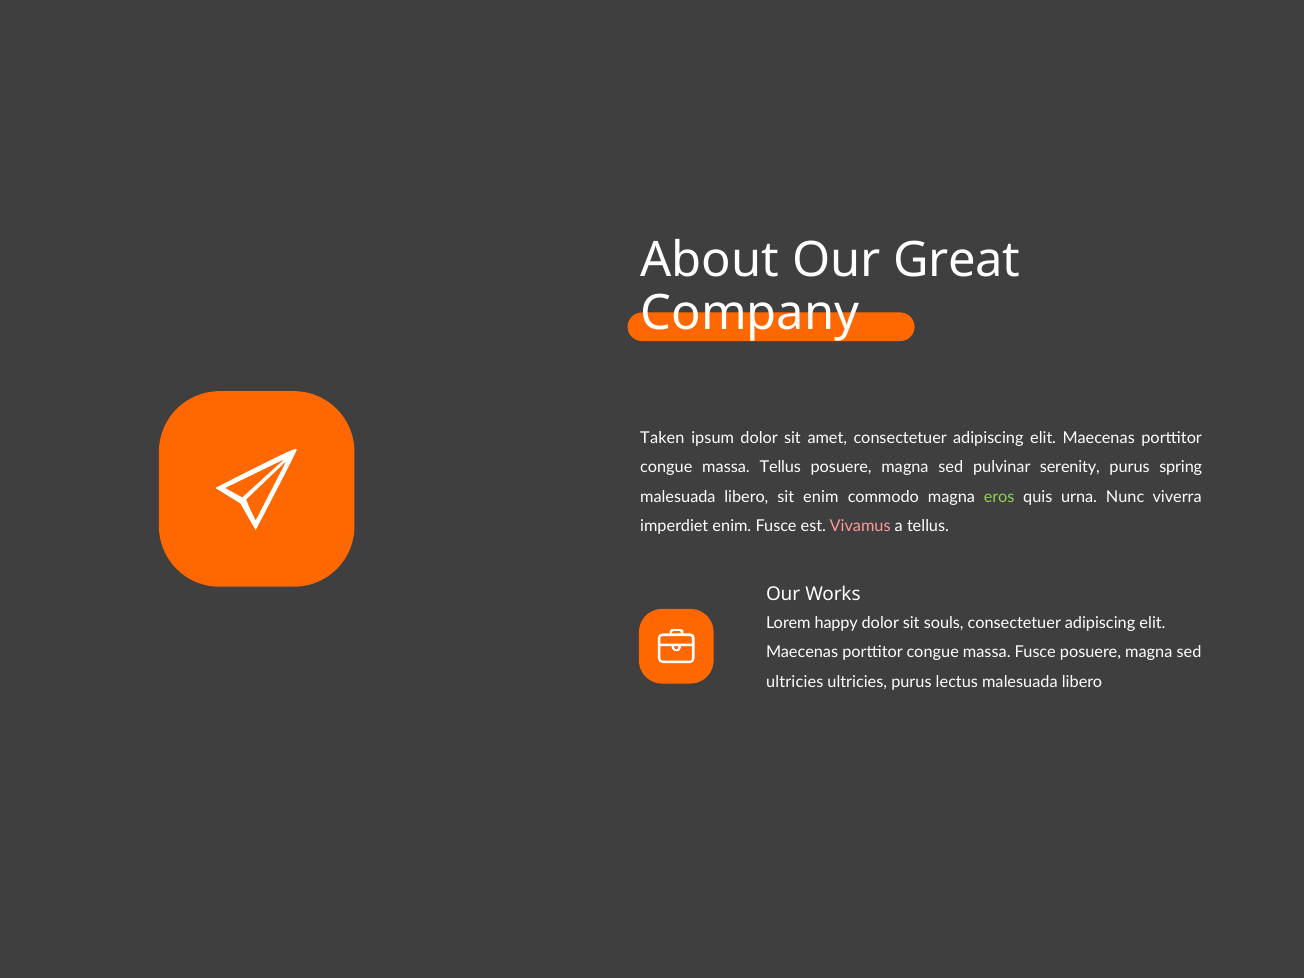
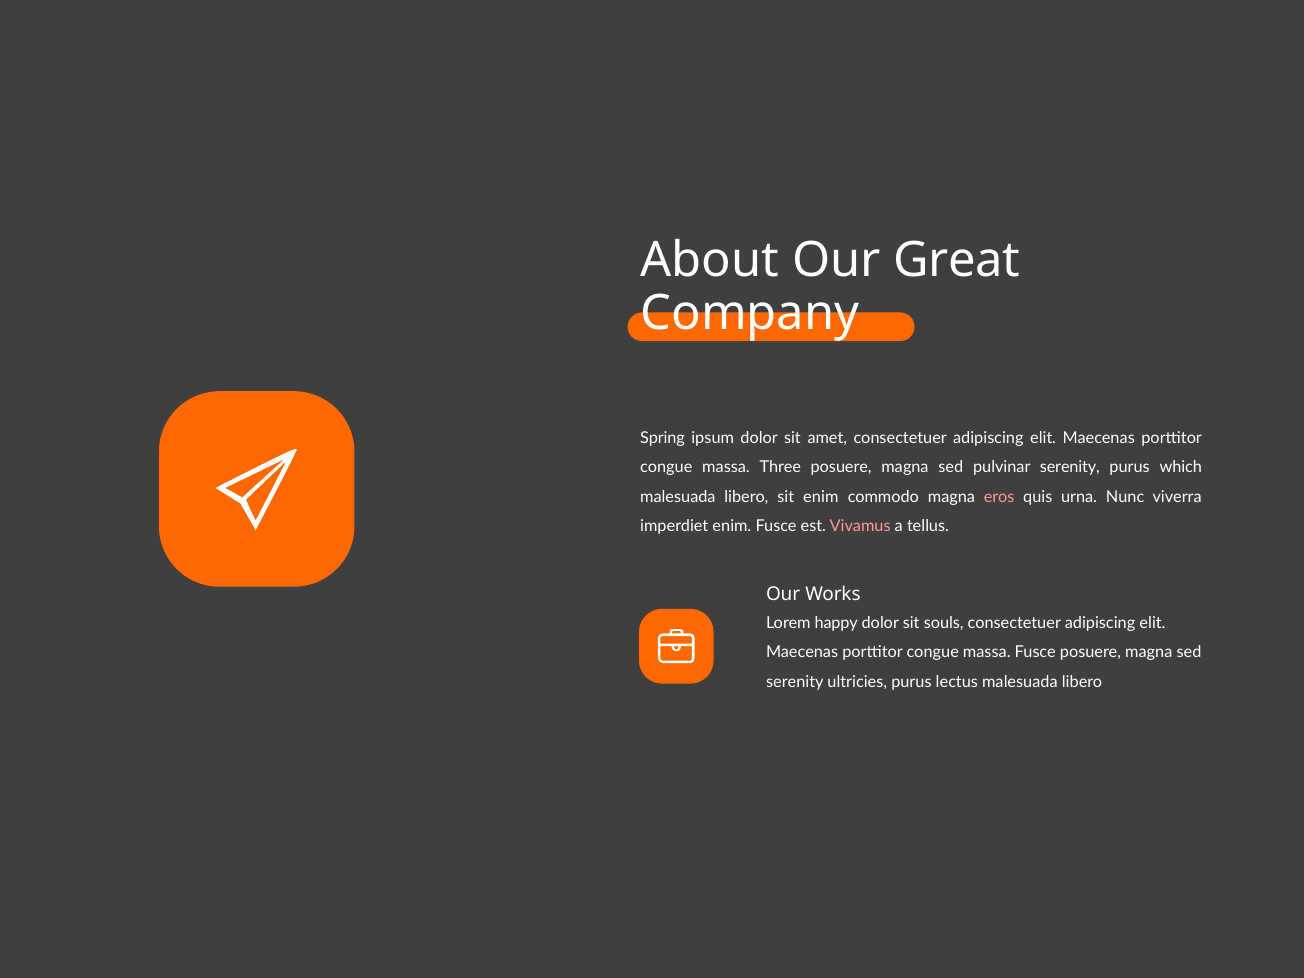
Taken: Taken -> Spring
massa Tellus: Tellus -> Three
spring: spring -> which
eros colour: light green -> pink
ultricies at (795, 682): ultricies -> serenity
